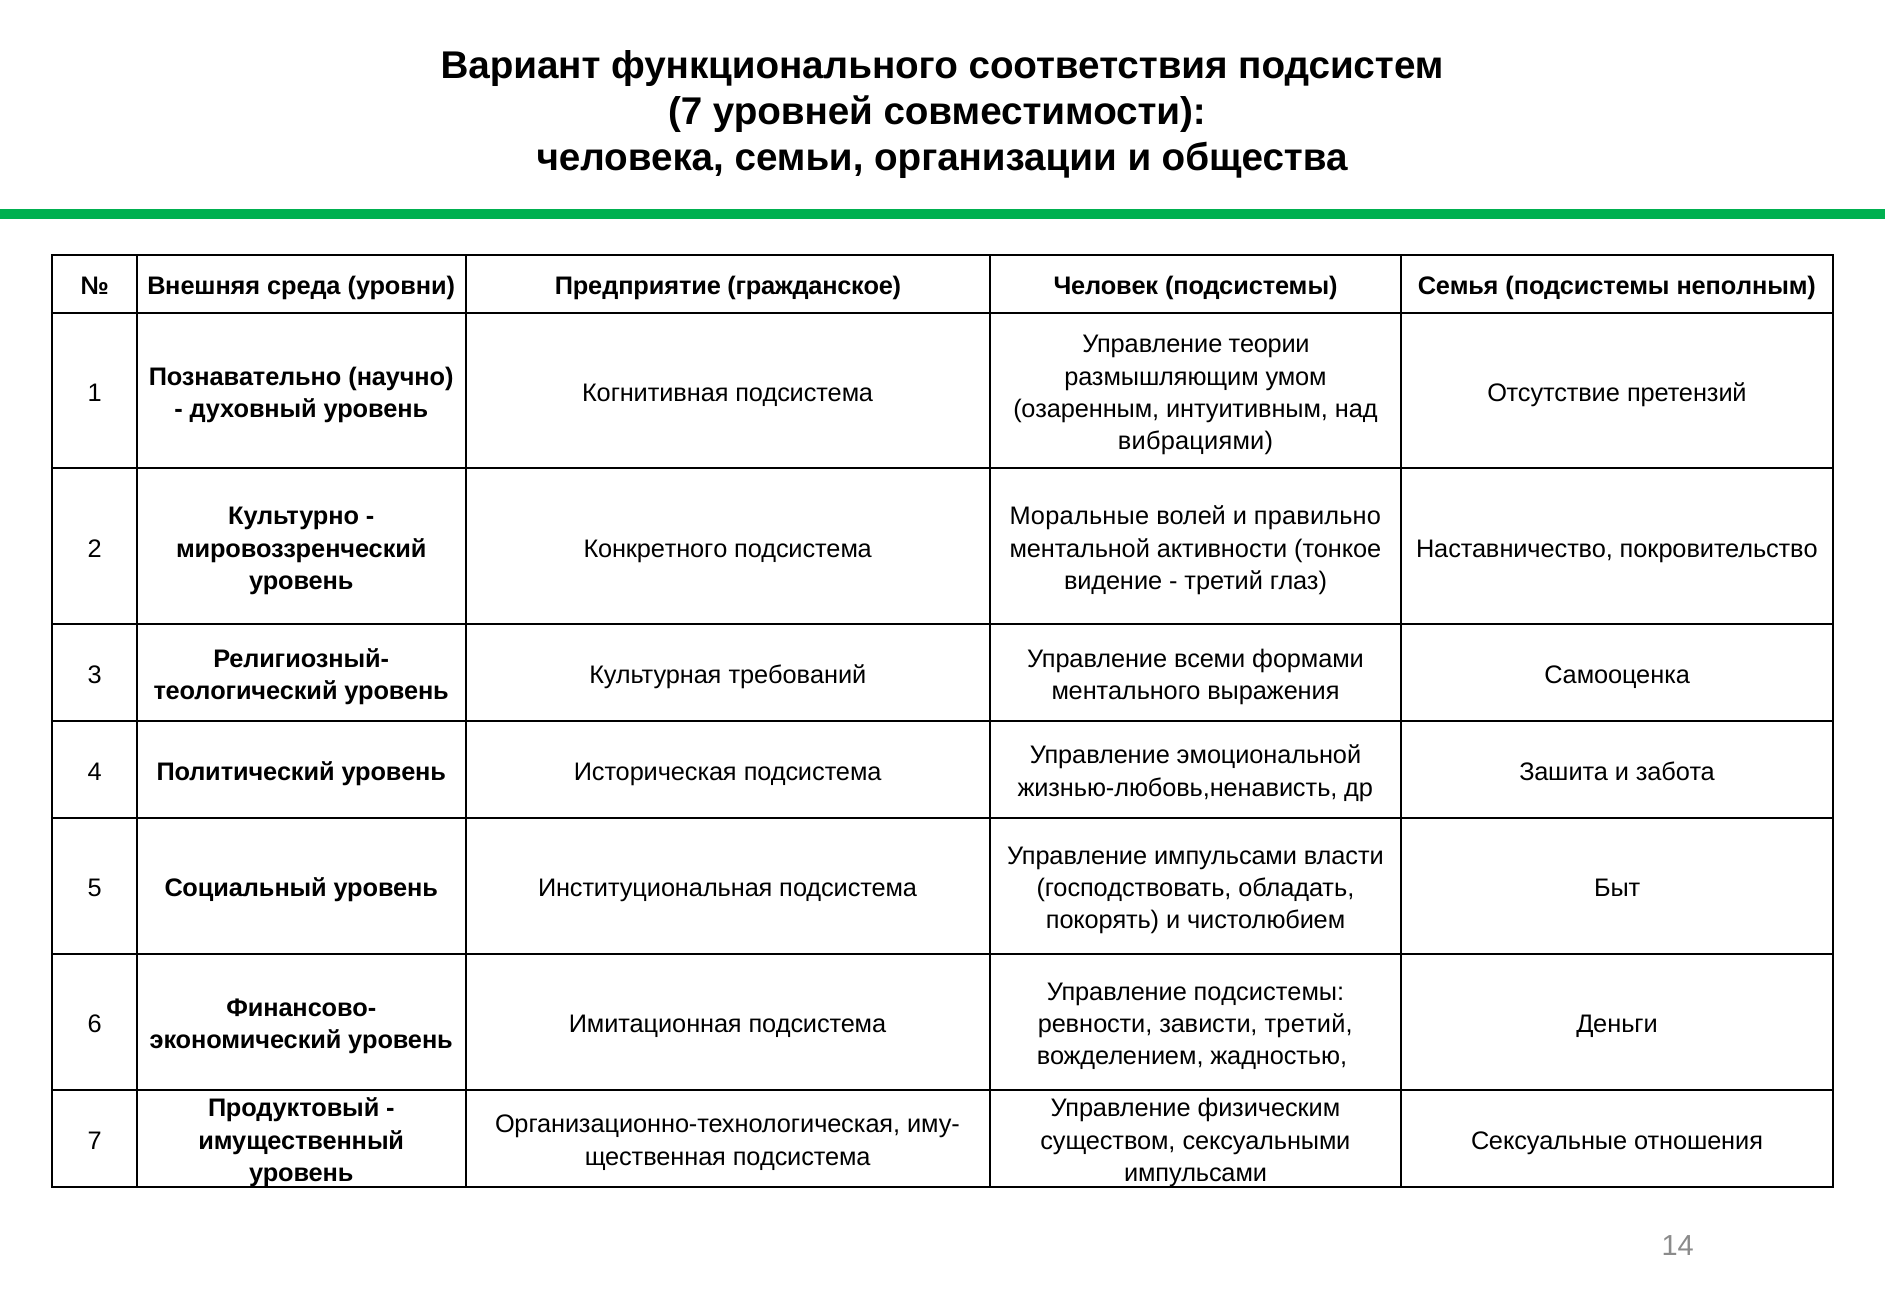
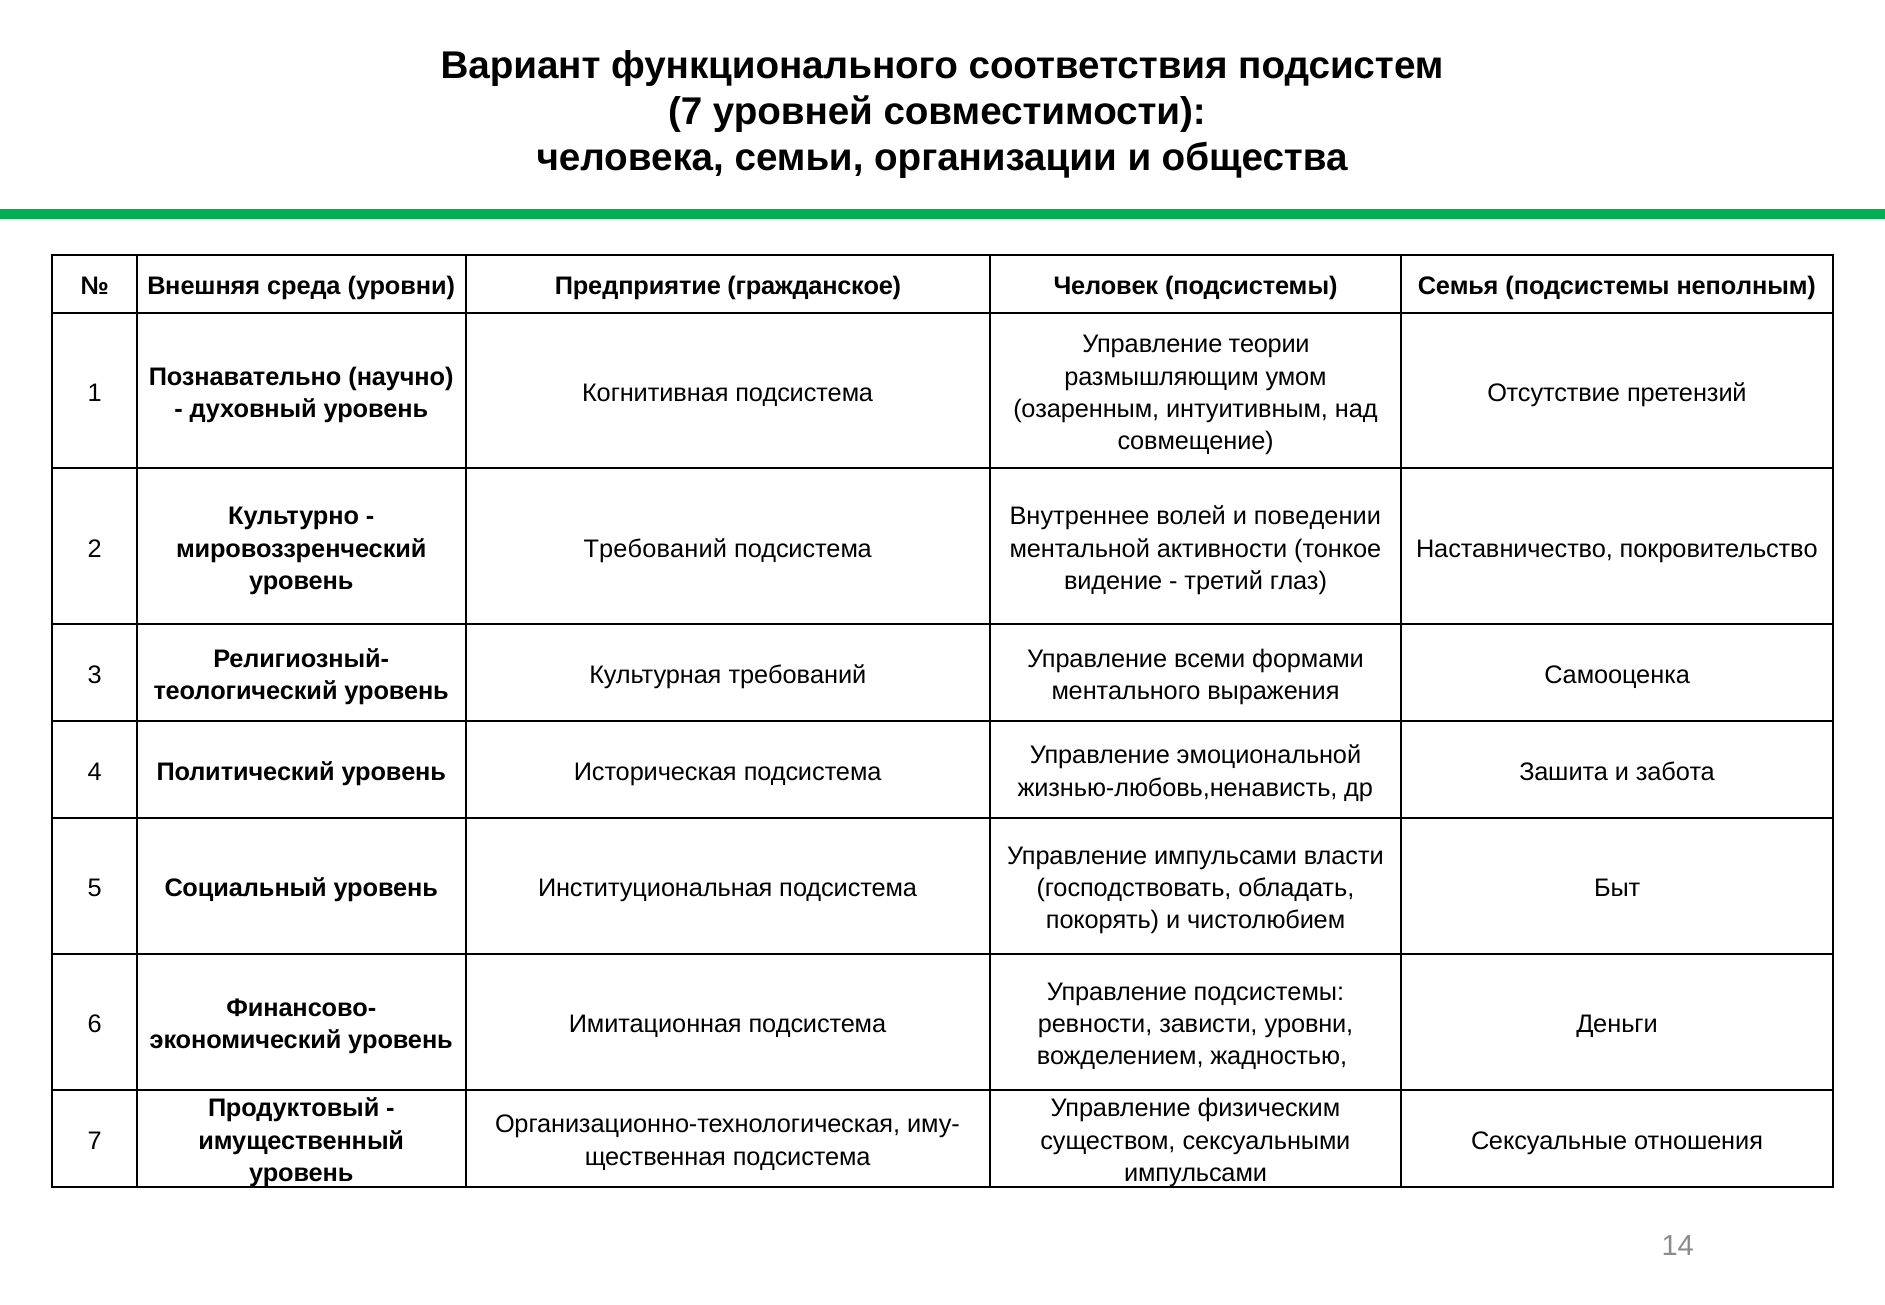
вибрациями: вибрациями -> совмещение
Моральные: Моральные -> Внутреннее
правильно: правильно -> поведении
Конкретного at (655, 549): Конкретного -> Требований
зависти третий: третий -> уровни
